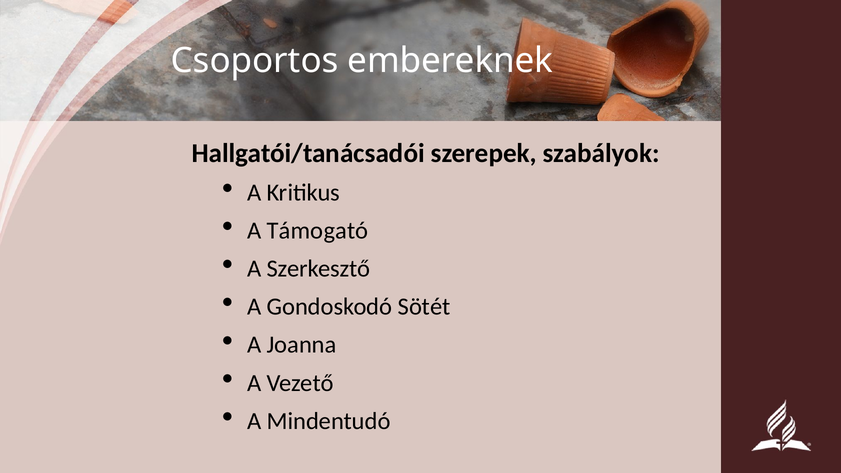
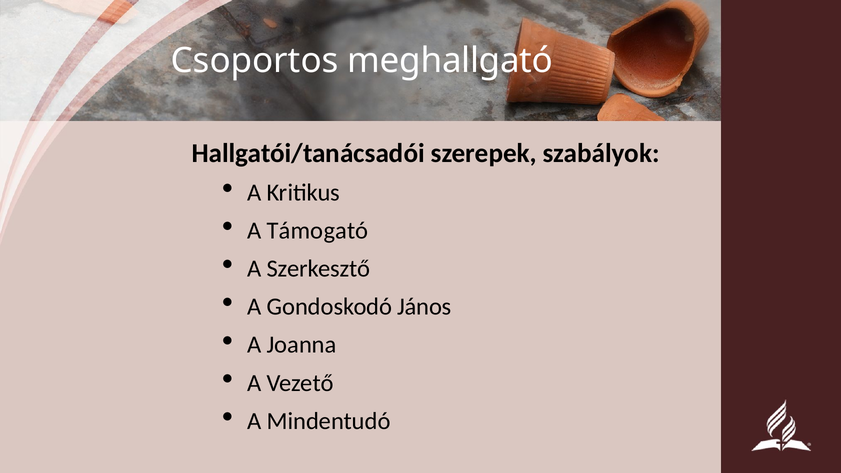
embereknek: embereknek -> meghallgató
Sötét: Sötét -> János
